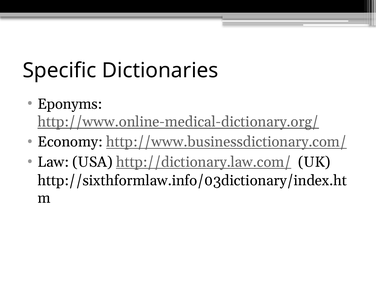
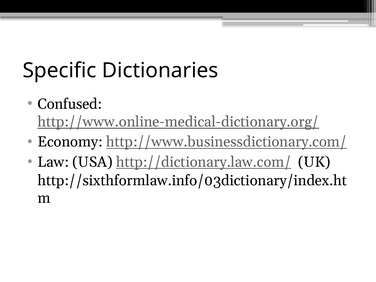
Eponyms: Eponyms -> Confused
